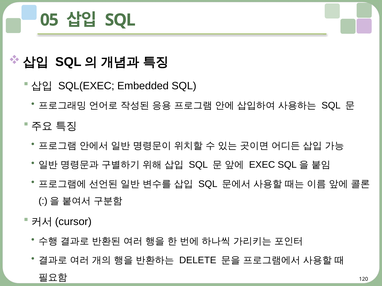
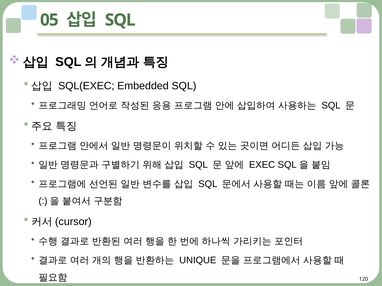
DELETE: DELETE -> UNIQUE
